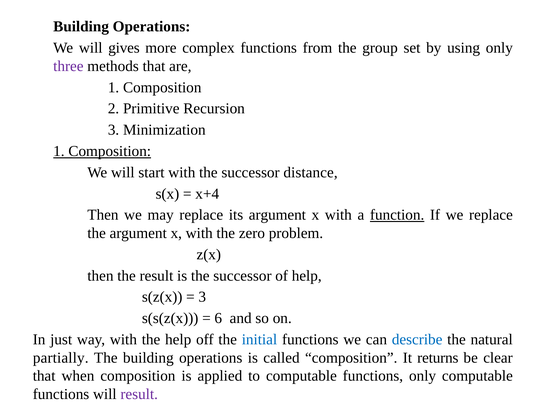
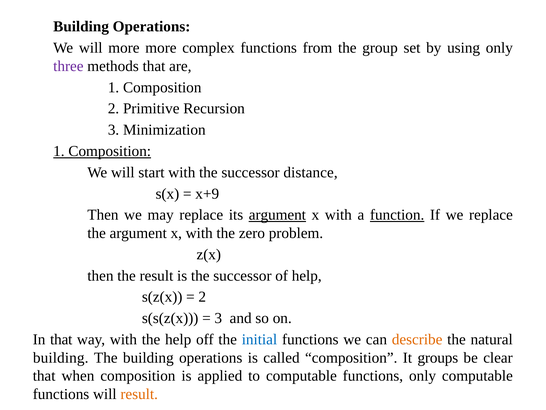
will gives: gives -> more
x+4: x+4 -> x+9
argument at (277, 215) underline: none -> present
3 at (202, 297): 3 -> 2
6 at (218, 318): 6 -> 3
In just: just -> that
describe colour: blue -> orange
partially at (61, 357): partially -> building
returns: returns -> groups
result at (139, 394) colour: purple -> orange
